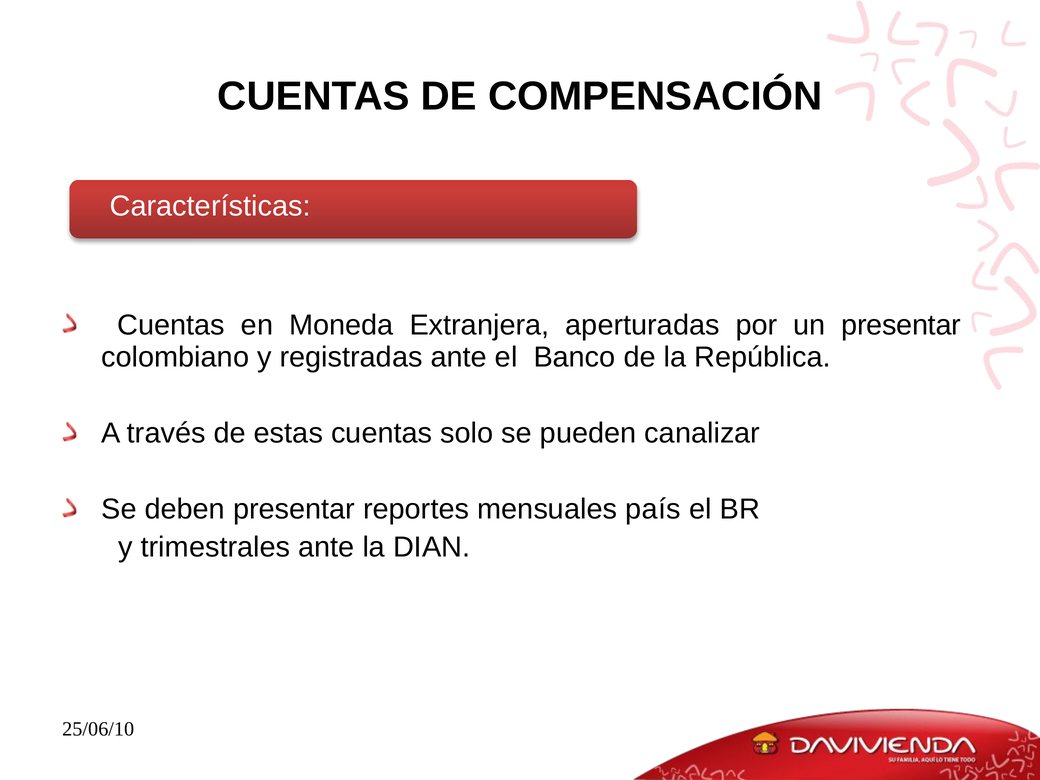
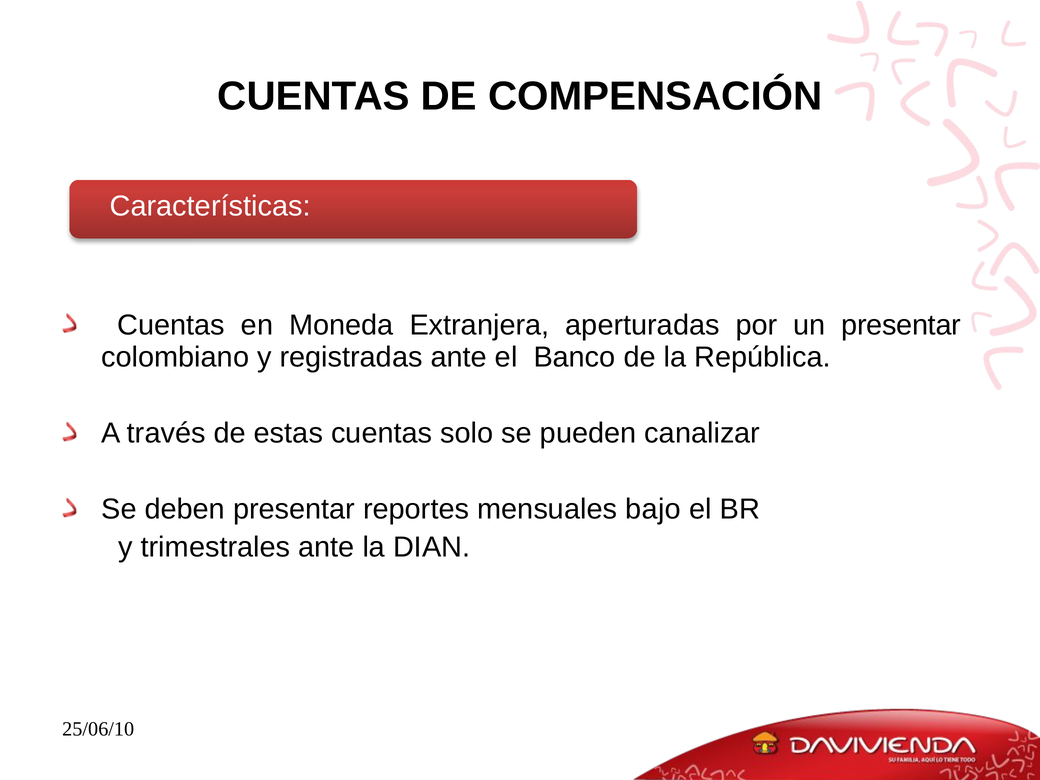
país: país -> bajo
